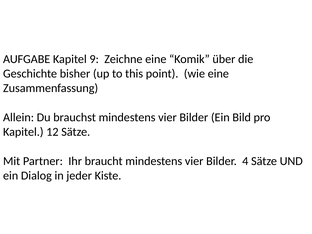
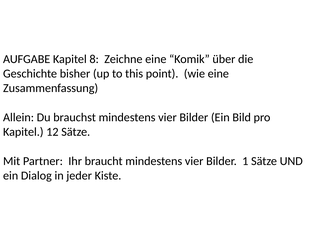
9: 9 -> 8
4: 4 -> 1
